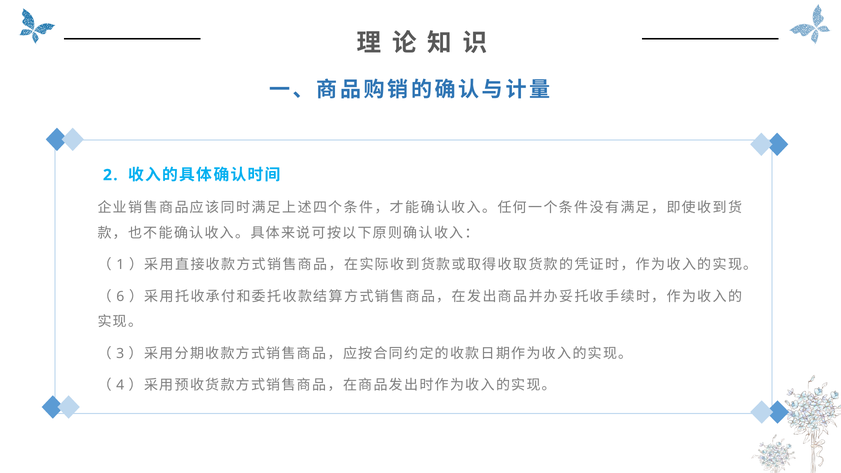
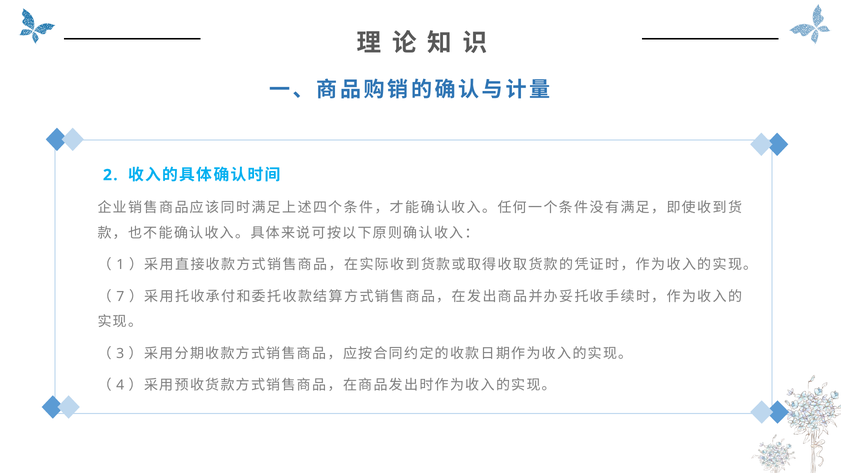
6: 6 -> 7
